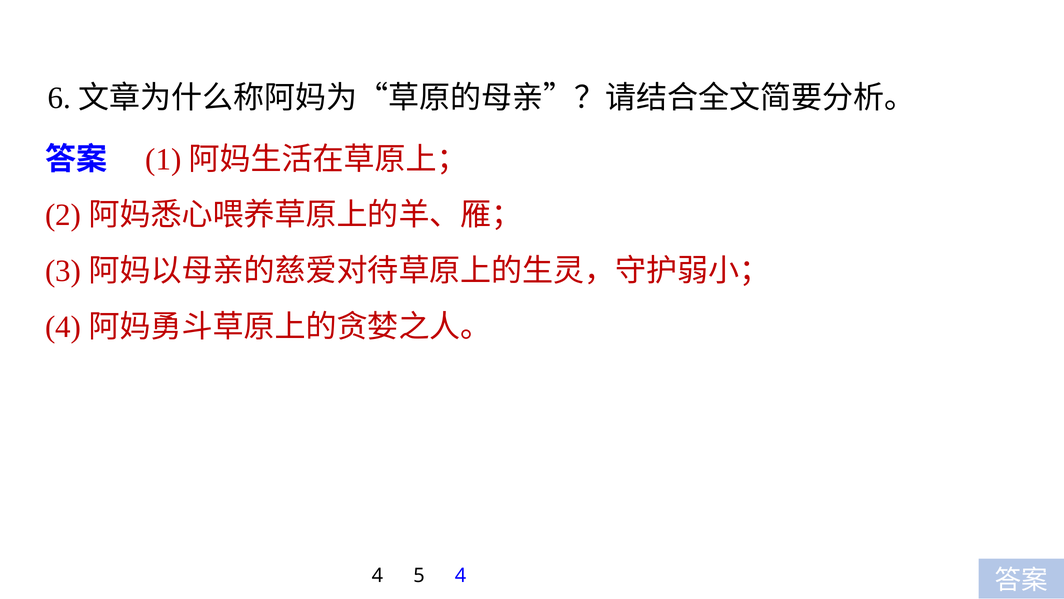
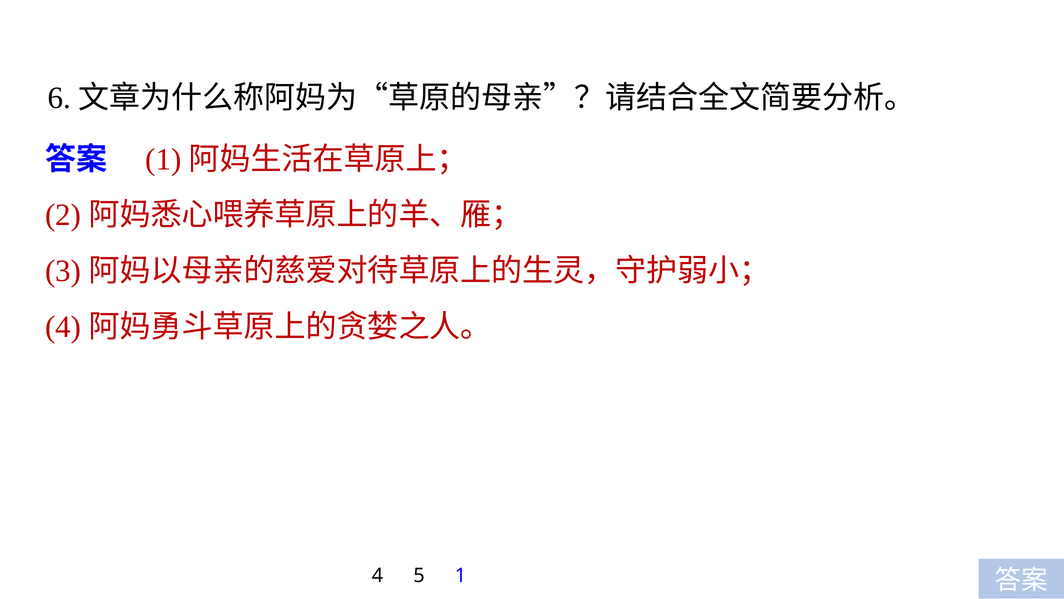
5 4: 4 -> 1
